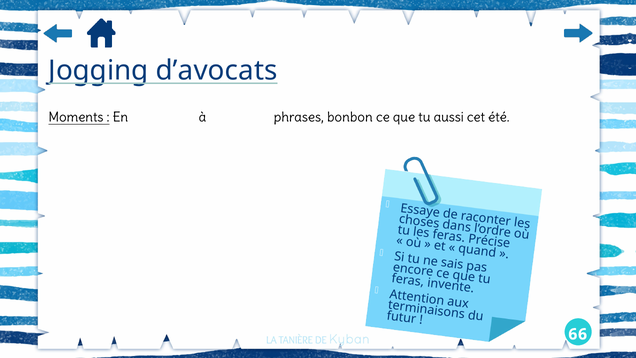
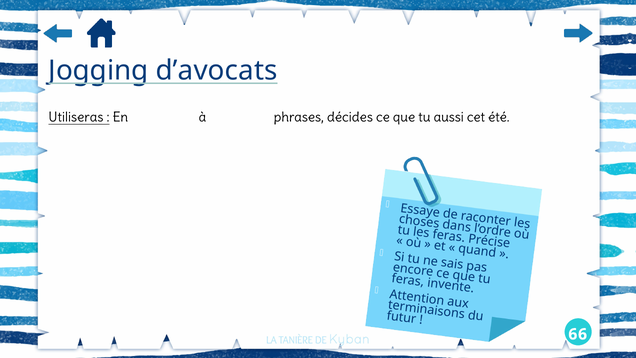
Moments: Moments -> Utiliseras
bonbon: bonbon -> décides
